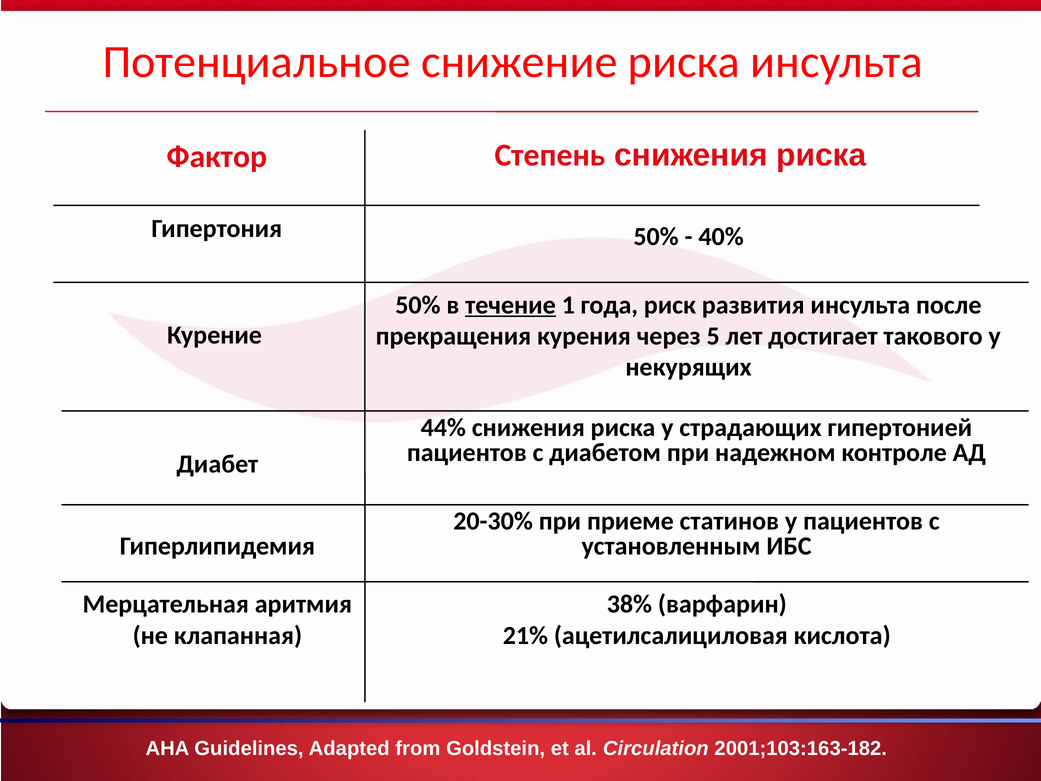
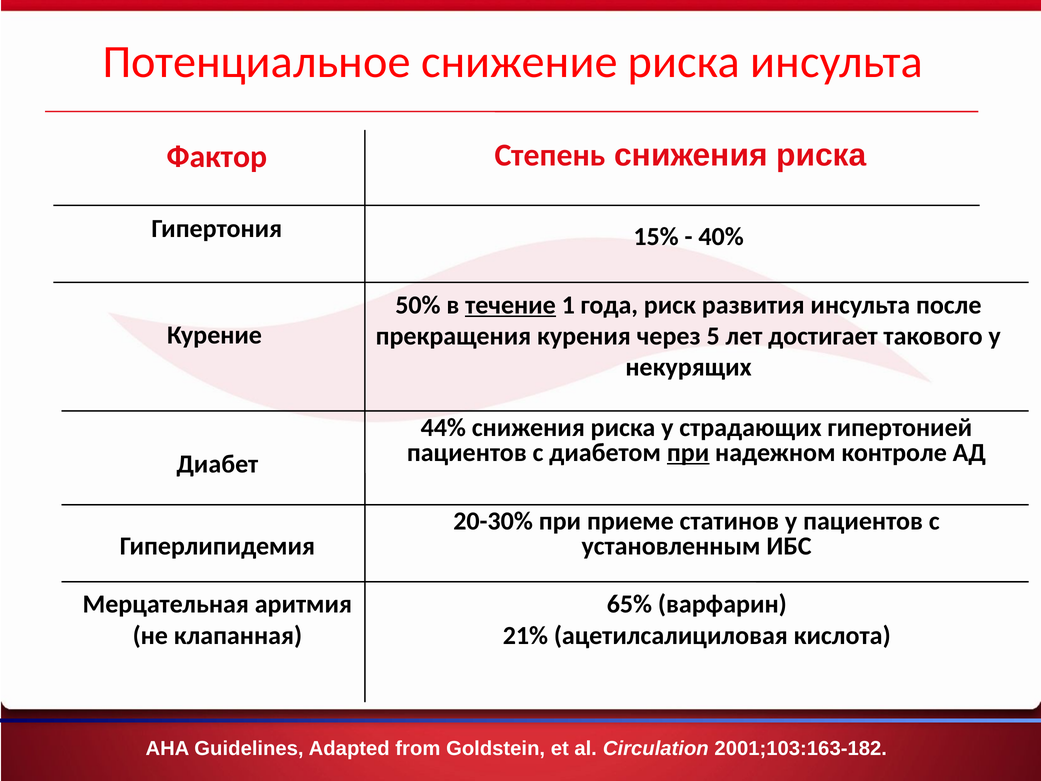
50% at (656, 237): 50% -> 15%
при at (688, 452) underline: none -> present
38%: 38% -> 65%
